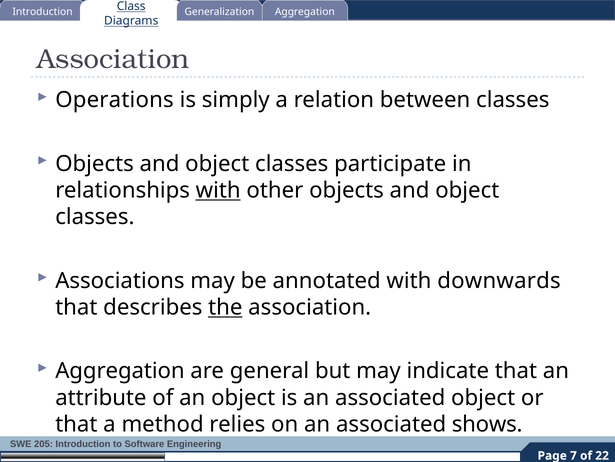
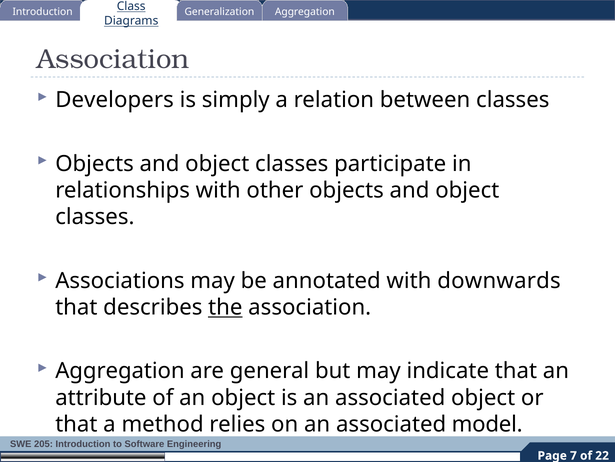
Operations: Operations -> Developers
with at (218, 190) underline: present -> none
shows: shows -> model
